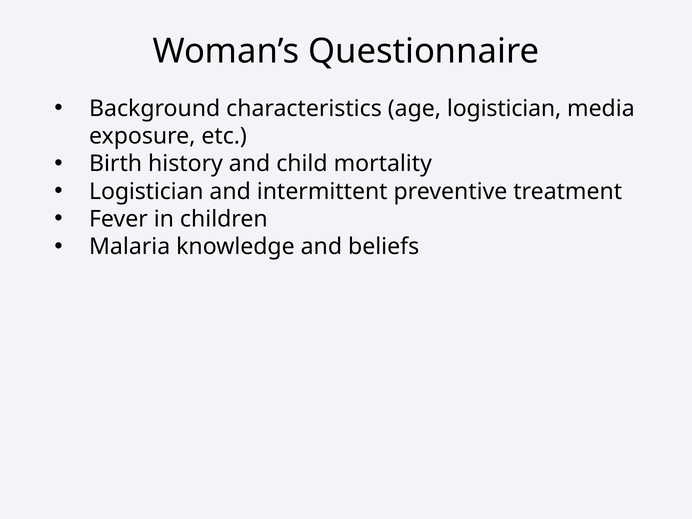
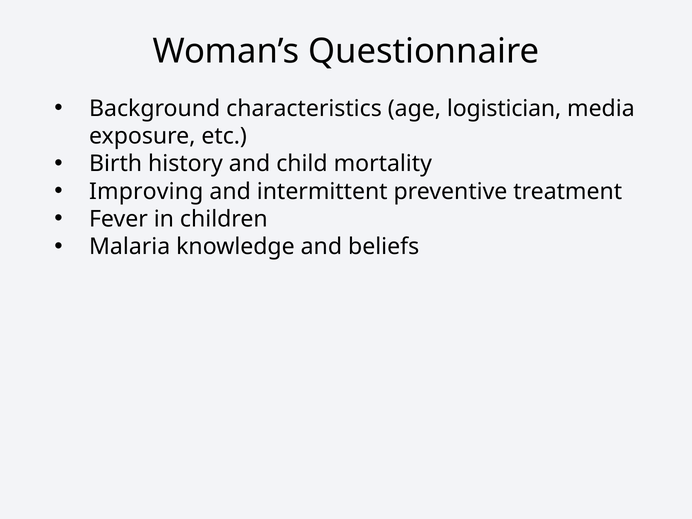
Logistician at (146, 191): Logistician -> Improving
